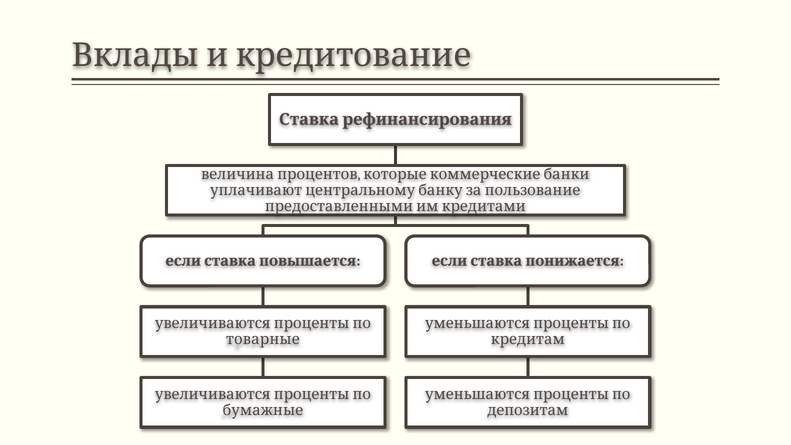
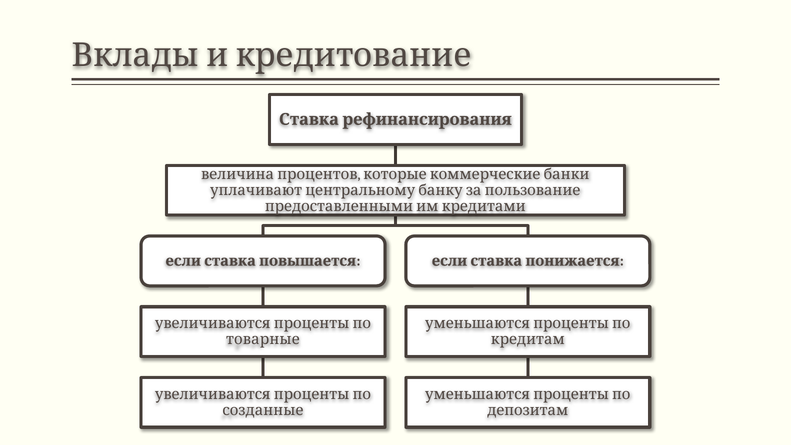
бумажные: бумажные -> созданные
